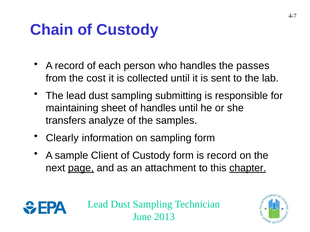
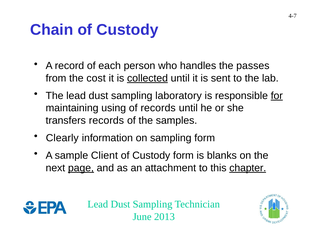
collected underline: none -> present
submitting: submitting -> laboratory
for underline: none -> present
sheet: sheet -> using
of handles: handles -> records
transfers analyze: analyze -> records
is record: record -> blanks
